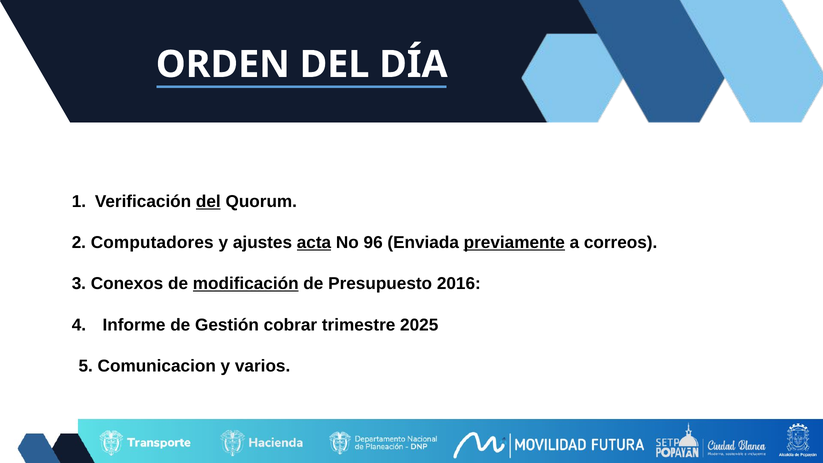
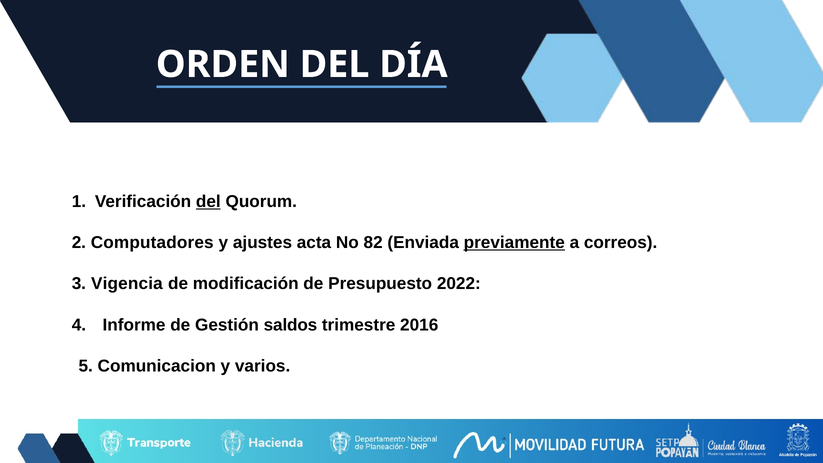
acta underline: present -> none
96: 96 -> 82
Conexos: Conexos -> Vigencia
modificación underline: present -> none
2016: 2016 -> 2022
cobrar: cobrar -> saldos
2025: 2025 -> 2016
